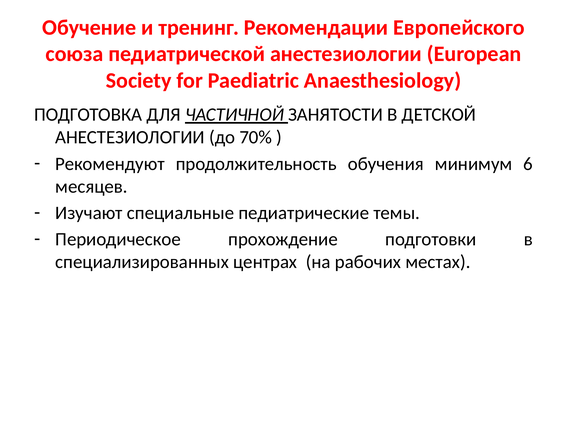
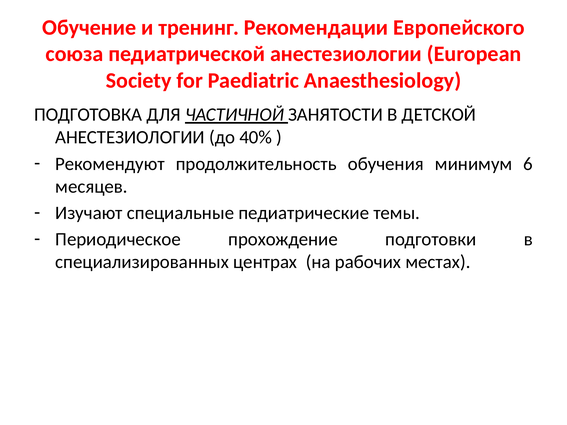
70%: 70% -> 40%
